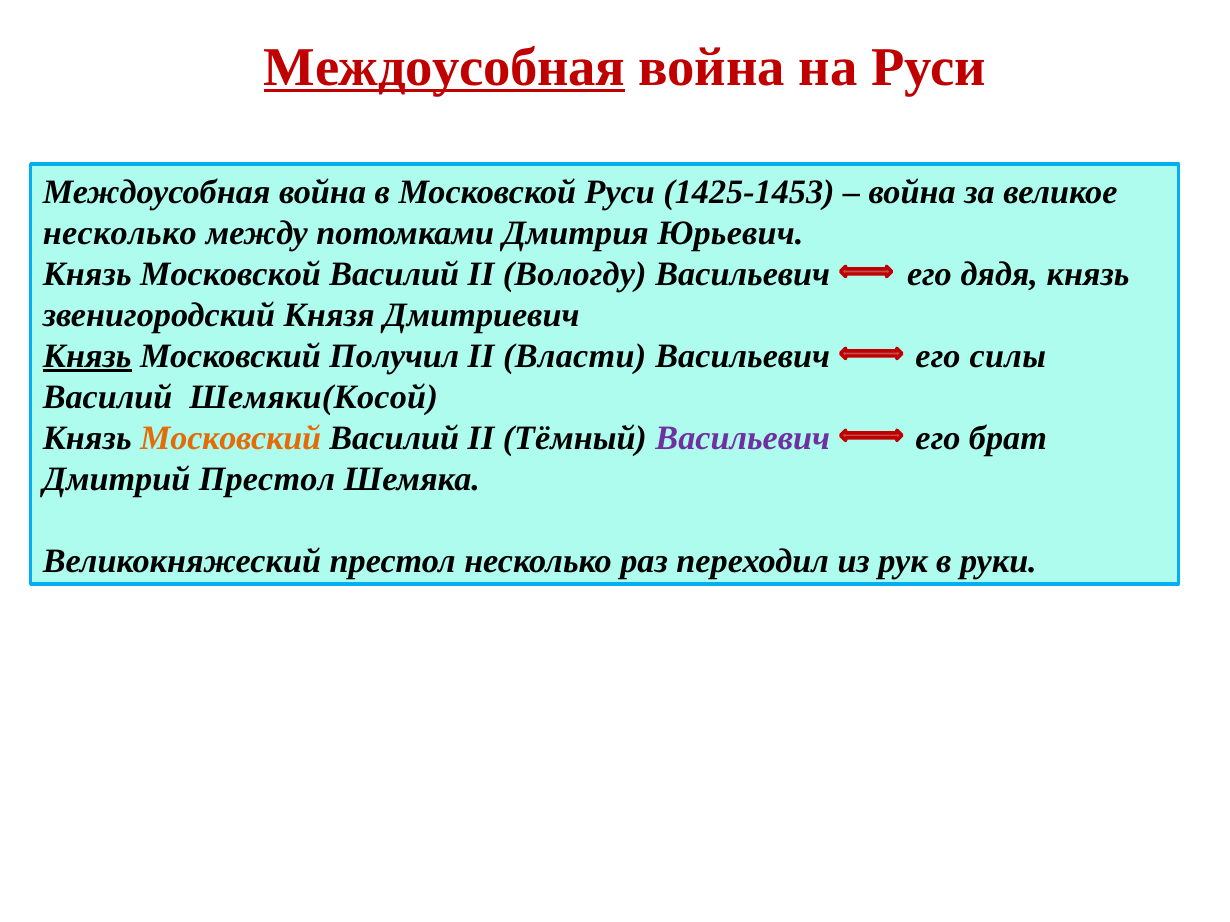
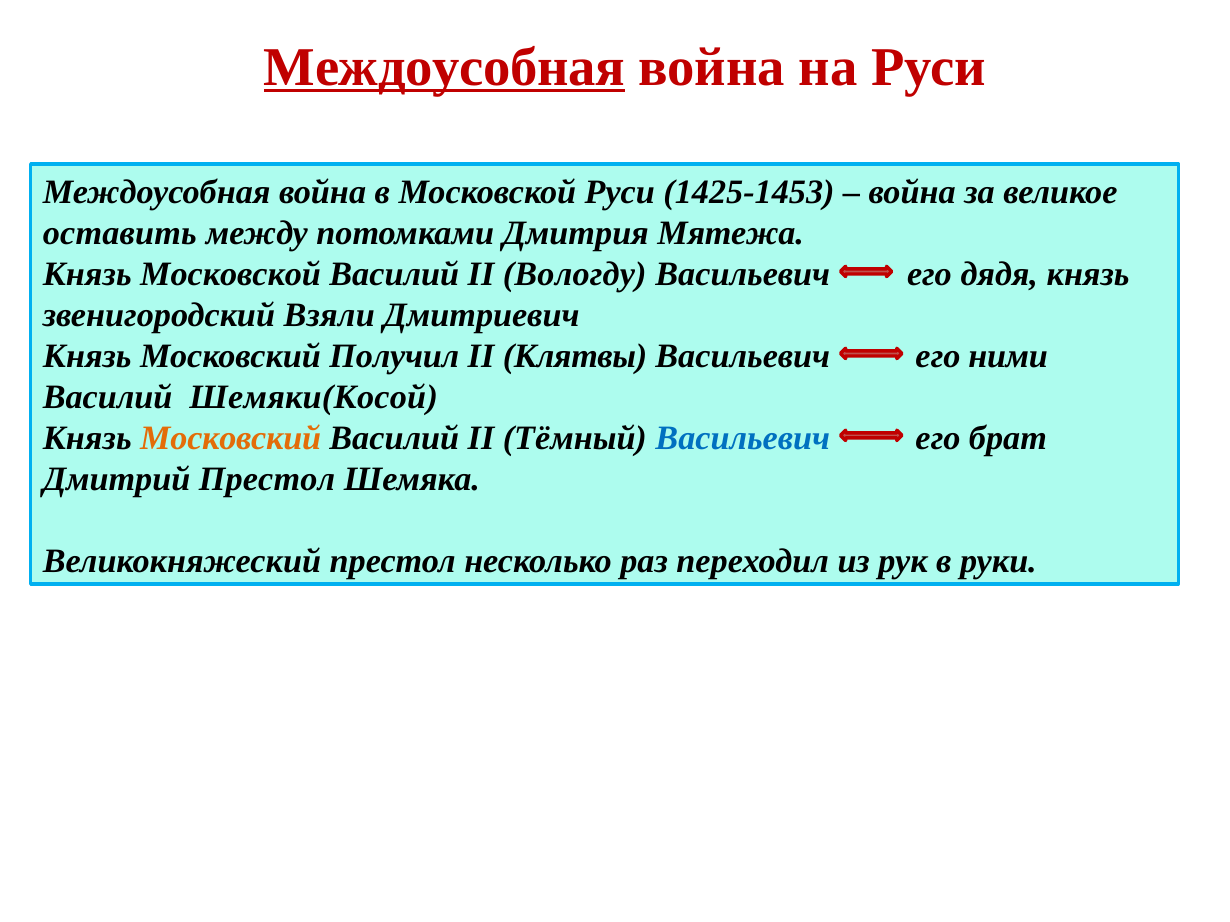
несколько at (120, 233): несколько -> оставить
Юрьевич: Юрьевич -> Мятежа
Князя: Князя -> Взяли
Князь at (87, 356) underline: present -> none
Власти: Власти -> Клятвы
силы: силы -> ними
Васильевич at (743, 438) colour: purple -> blue
